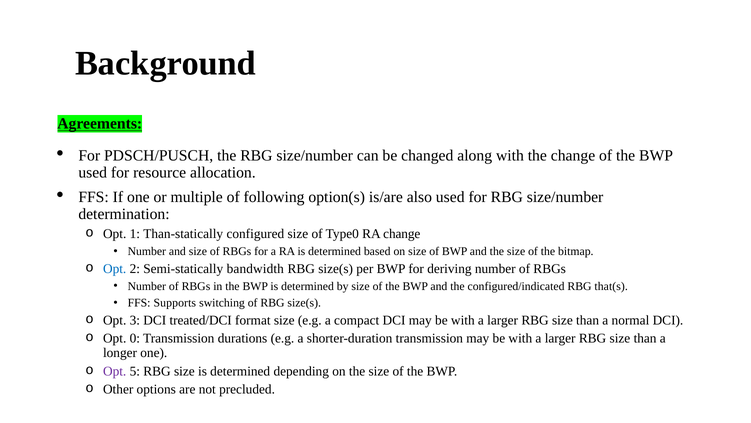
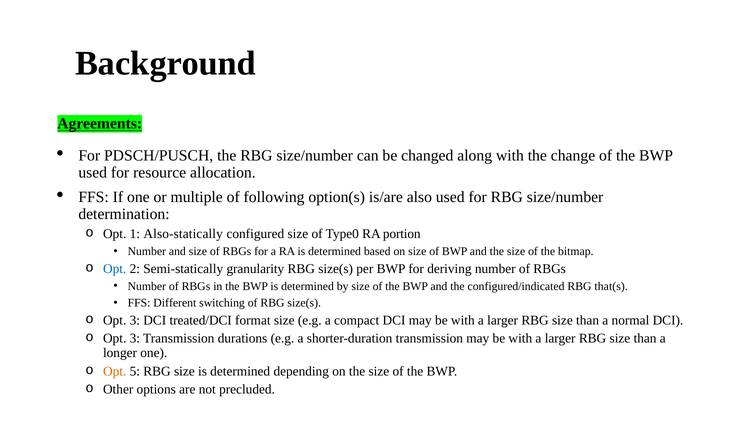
Than-statically: Than-statically -> Also-statically
RA change: change -> portion
bandwidth: bandwidth -> granularity
Supports: Supports -> Different
0 at (135, 338): 0 -> 3
Opt at (115, 371) colour: purple -> orange
